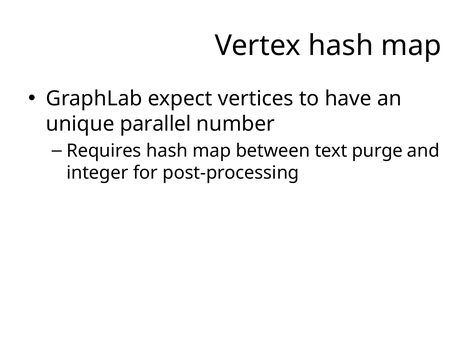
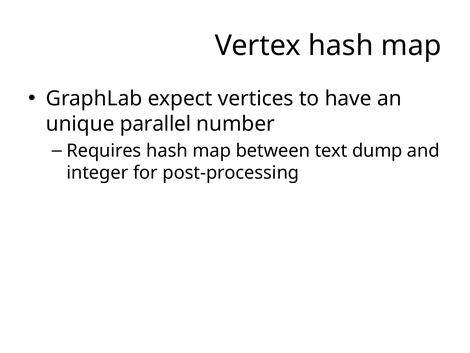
purge: purge -> dump
